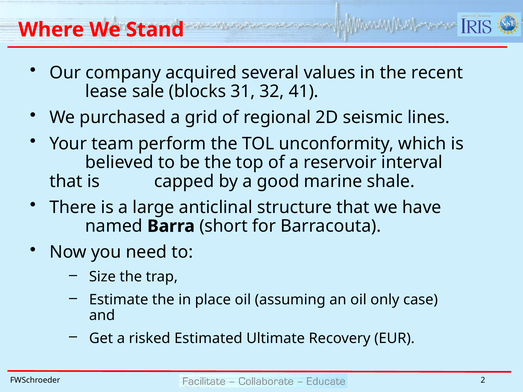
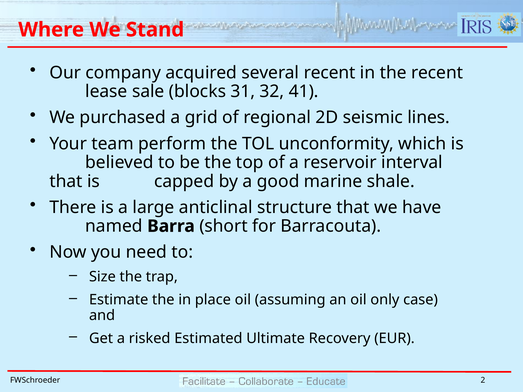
several values: values -> recent
